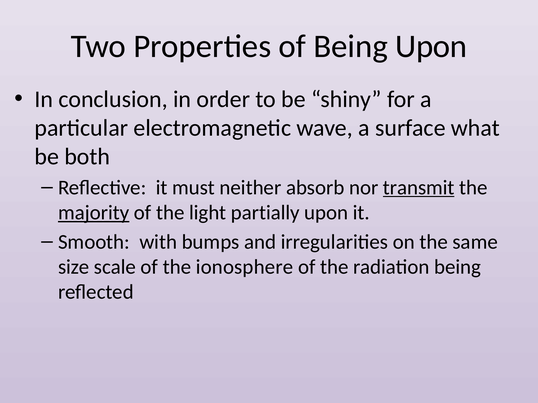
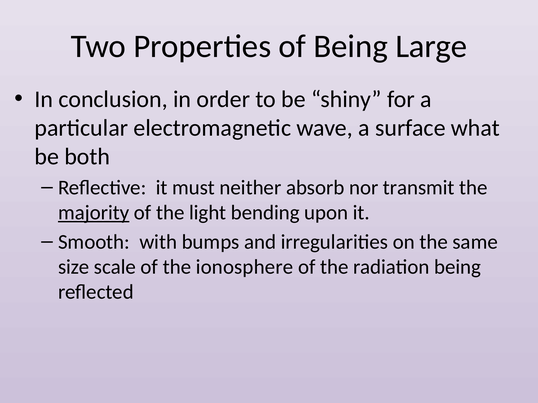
Being Upon: Upon -> Large
transmit underline: present -> none
partially: partially -> bending
